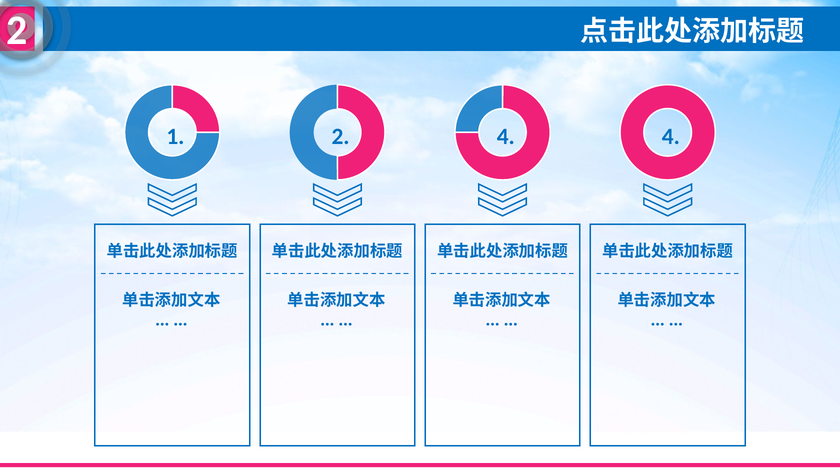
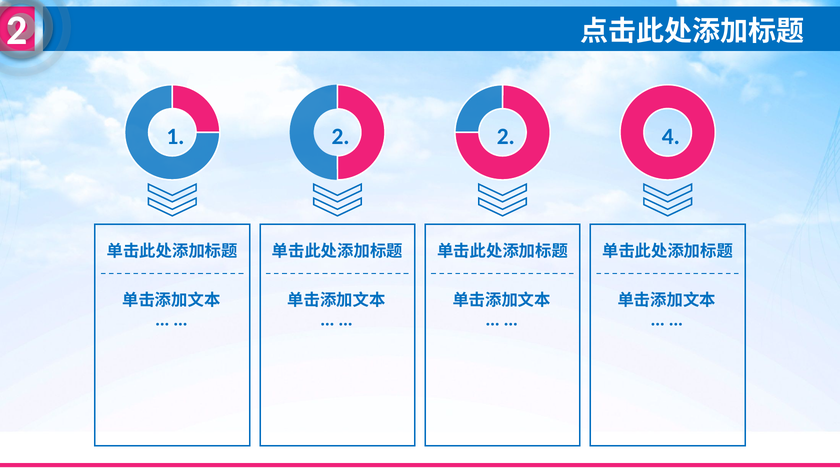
2 4: 4 -> 2
